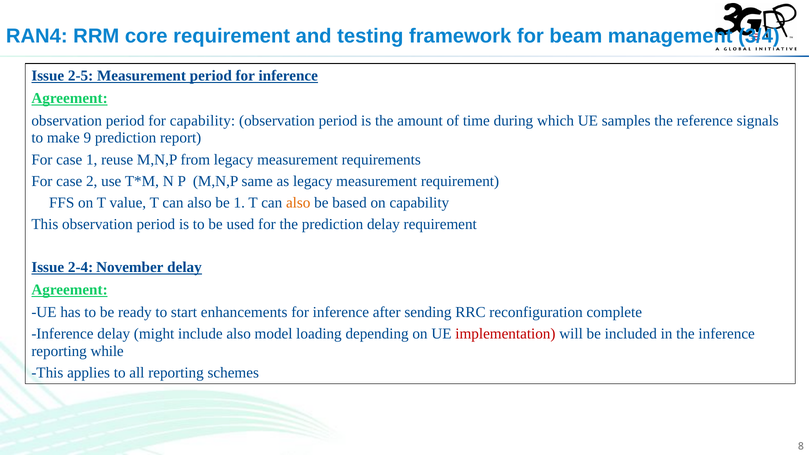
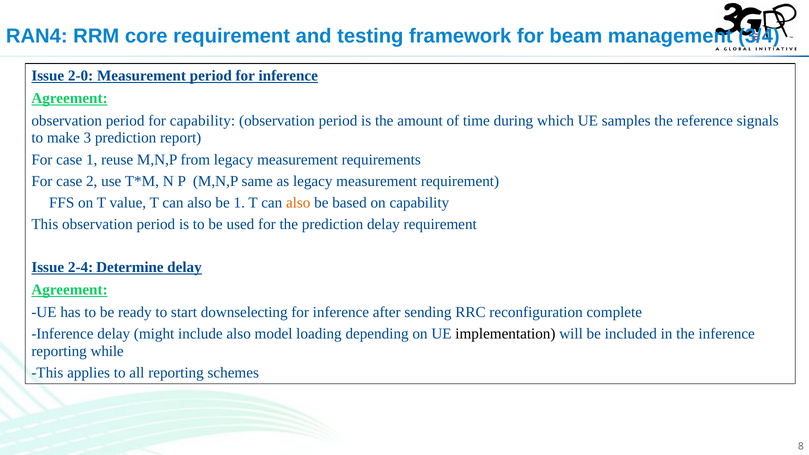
2-5: 2-5 -> 2-0
9: 9 -> 3
November: November -> Determine
enhancements: enhancements -> downselecting
implementation colour: red -> black
